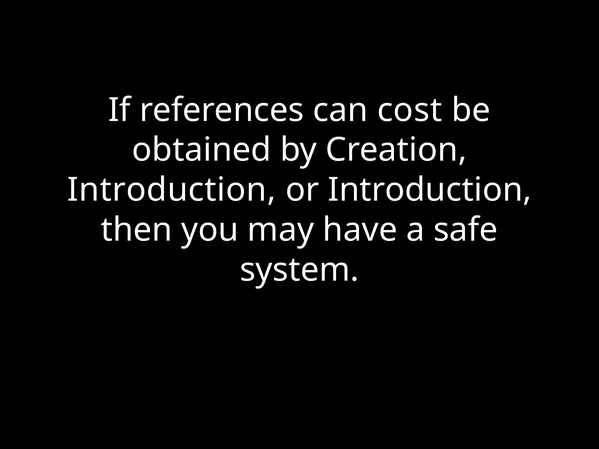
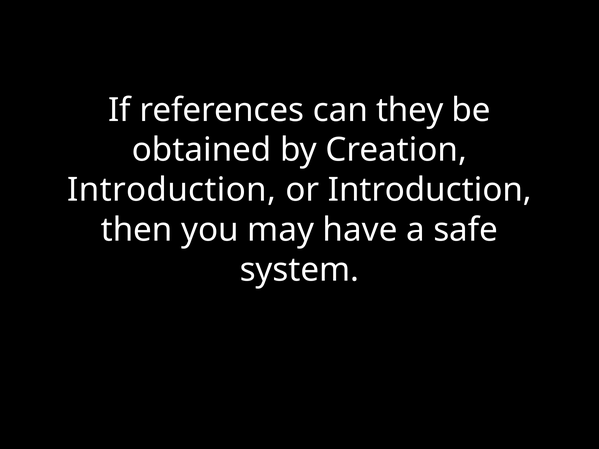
cost: cost -> they
